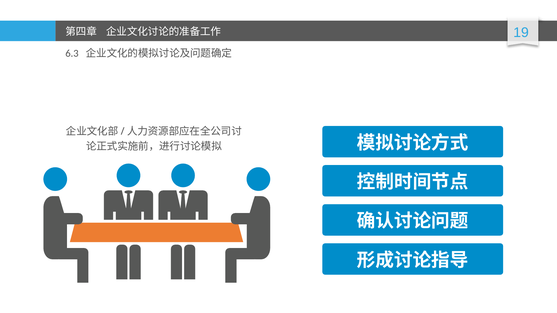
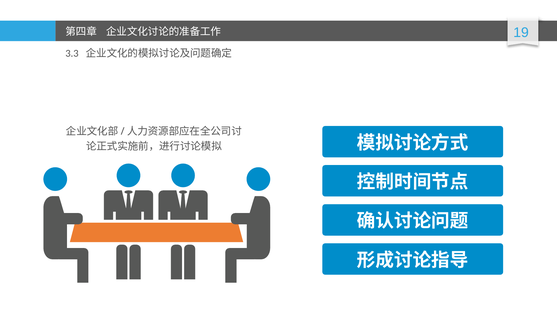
6.3: 6.3 -> 3.3
